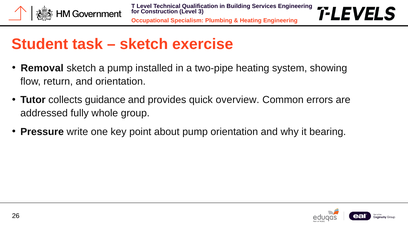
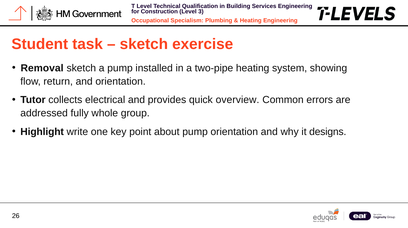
guidance: guidance -> electrical
Pressure: Pressure -> Highlight
bearing: bearing -> designs
